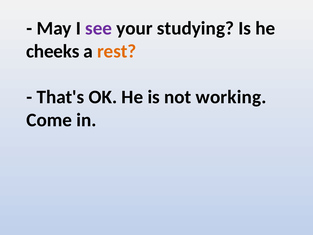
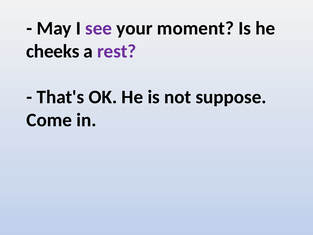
studying: studying -> moment
rest colour: orange -> purple
working: working -> suppose
